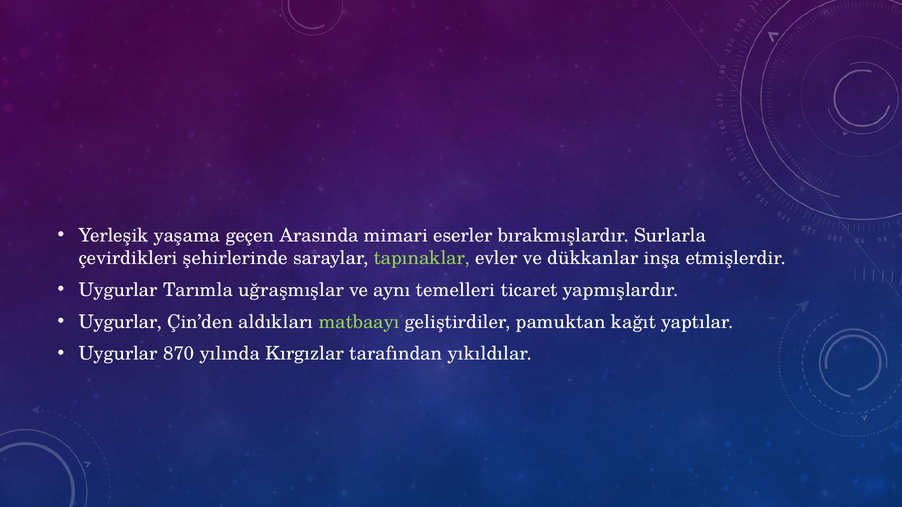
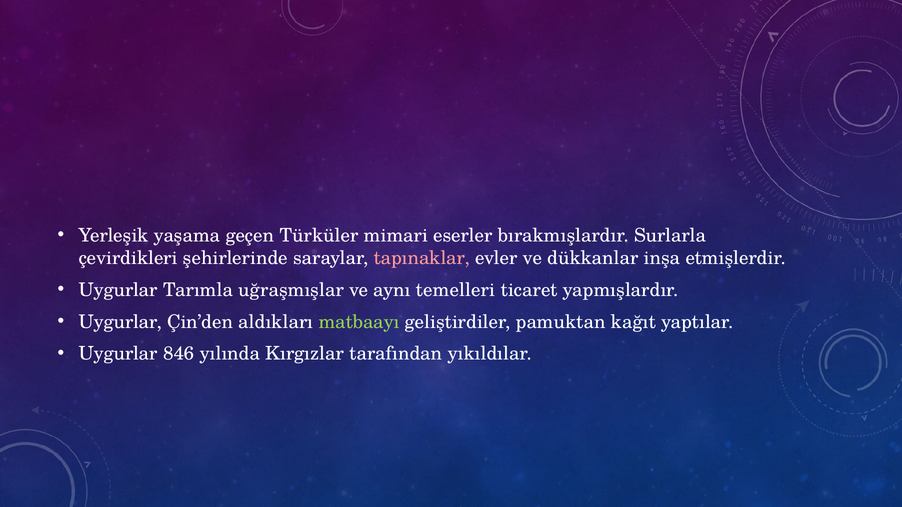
Arasında: Arasında -> Türküler
tapınaklar colour: light green -> pink
870: 870 -> 846
